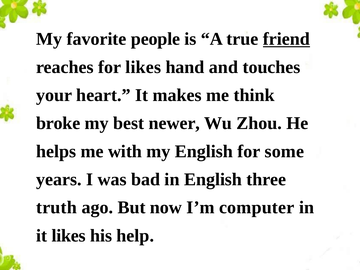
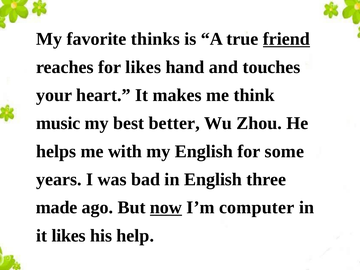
people: people -> thinks
broke: broke -> music
newer: newer -> better
truth: truth -> made
now underline: none -> present
